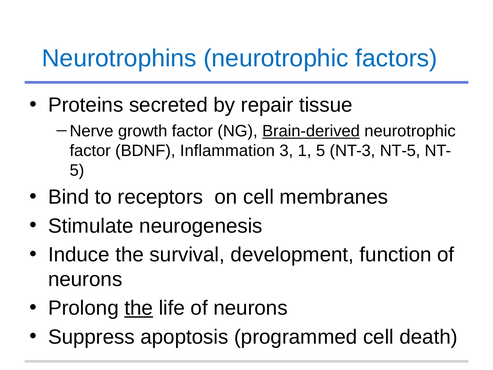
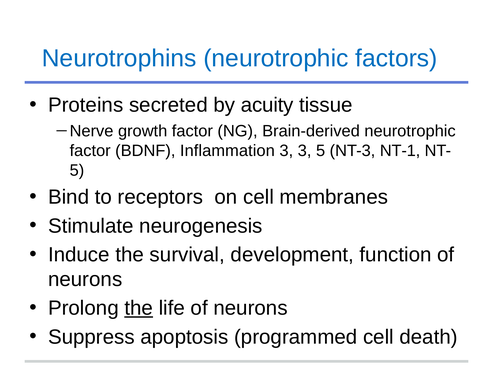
repair: repair -> acuity
Brain-derived underline: present -> none
3 1: 1 -> 3
NT-5: NT-5 -> NT-1
